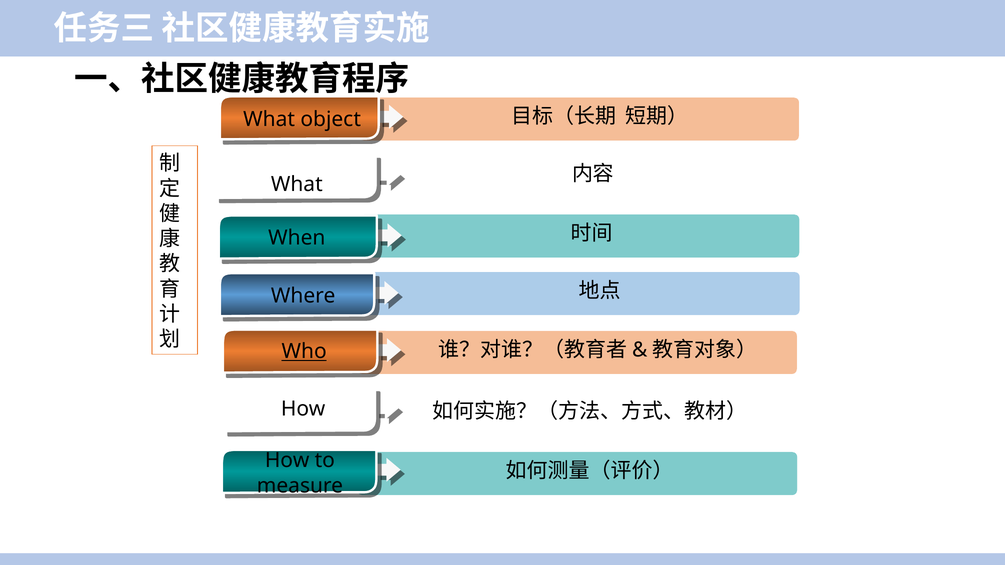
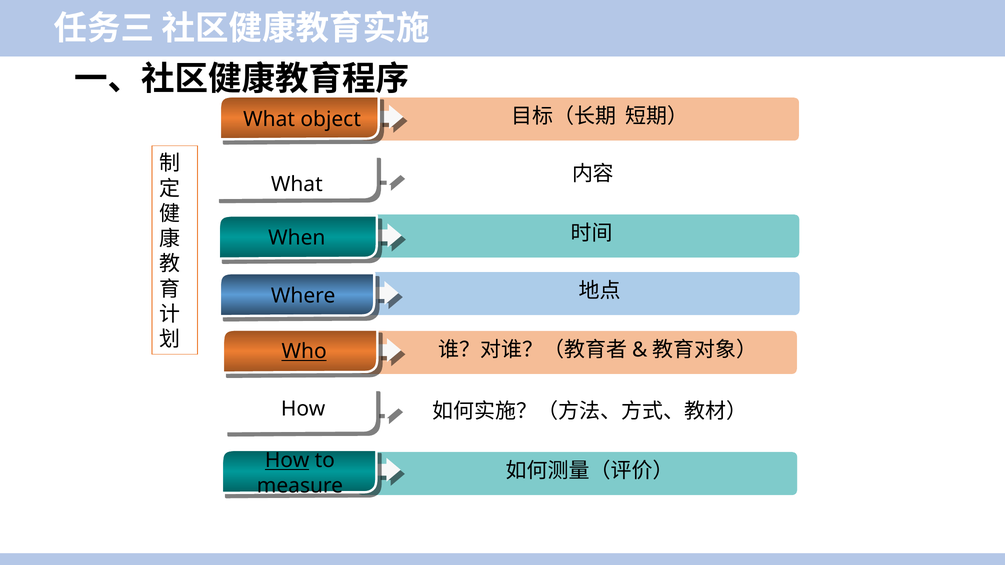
How at (287, 461) underline: none -> present
